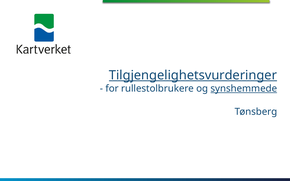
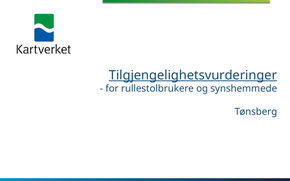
synshemmede underline: present -> none
